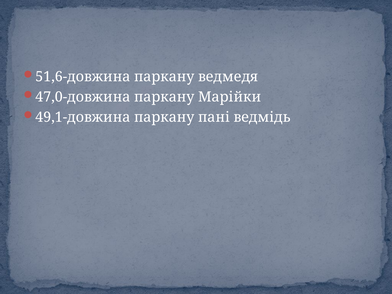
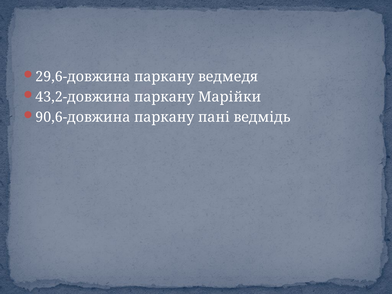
51,6-довжина: 51,6-довжина -> 29,6-довжина
47,0-довжина: 47,0-довжина -> 43,2-довжина
49,1-довжина: 49,1-довжина -> 90,6-довжина
